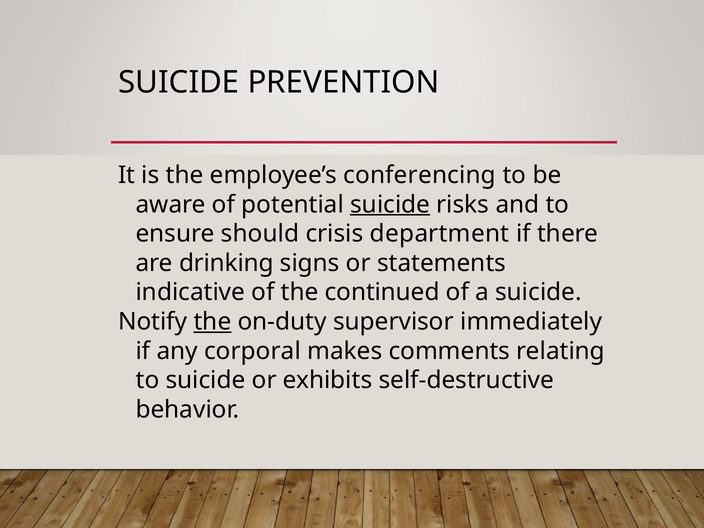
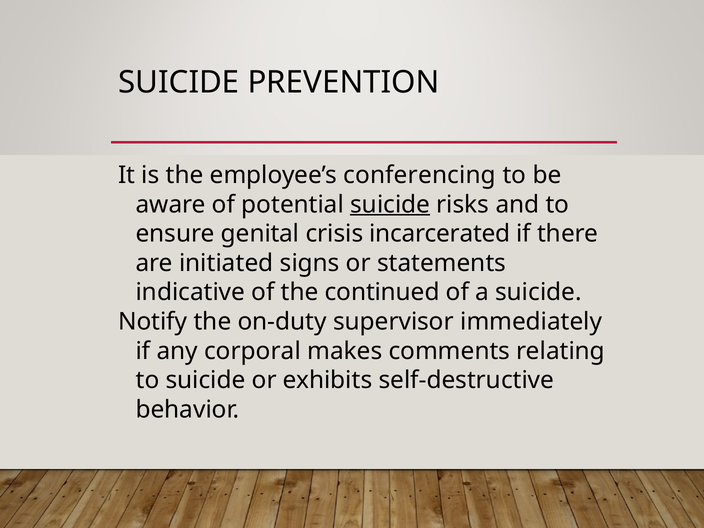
should: should -> genital
department: department -> incarcerated
drinking: drinking -> initiated
the at (213, 322) underline: present -> none
